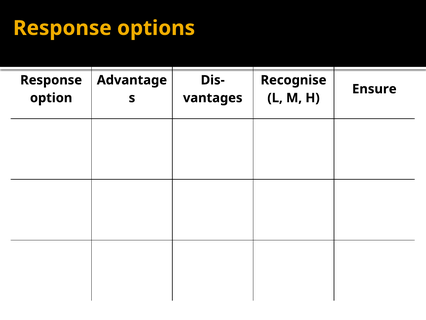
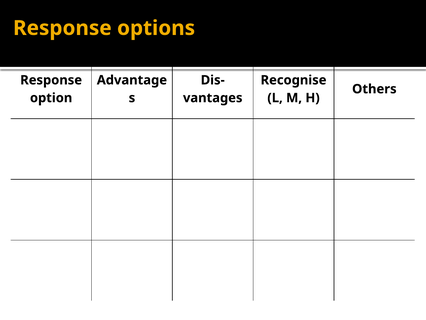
Ensure: Ensure -> Others
